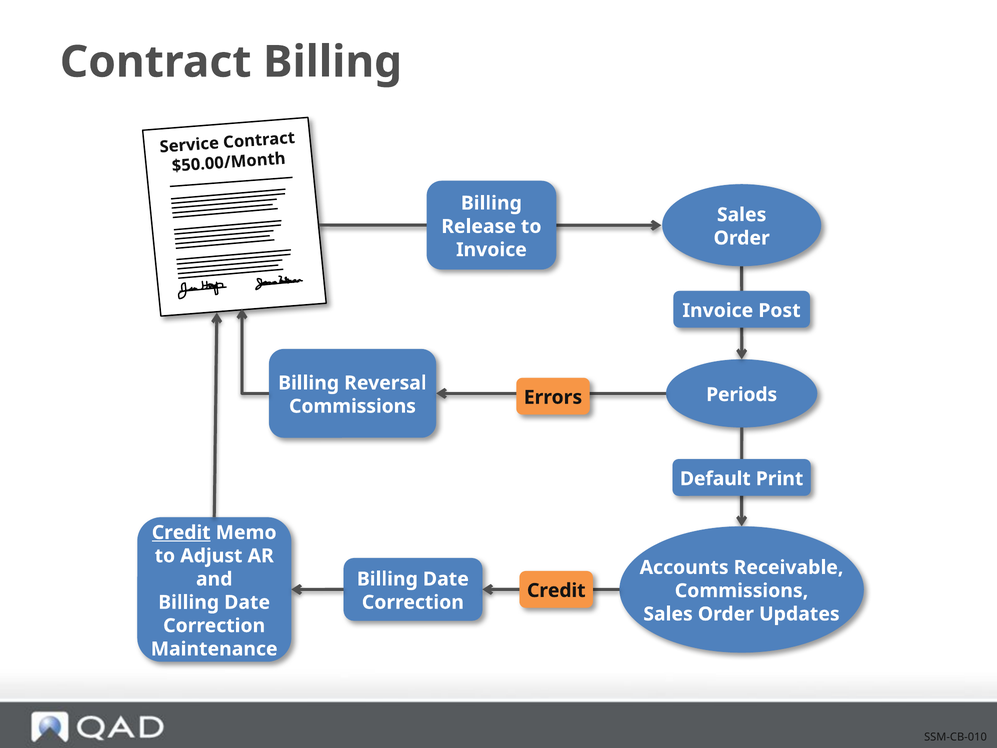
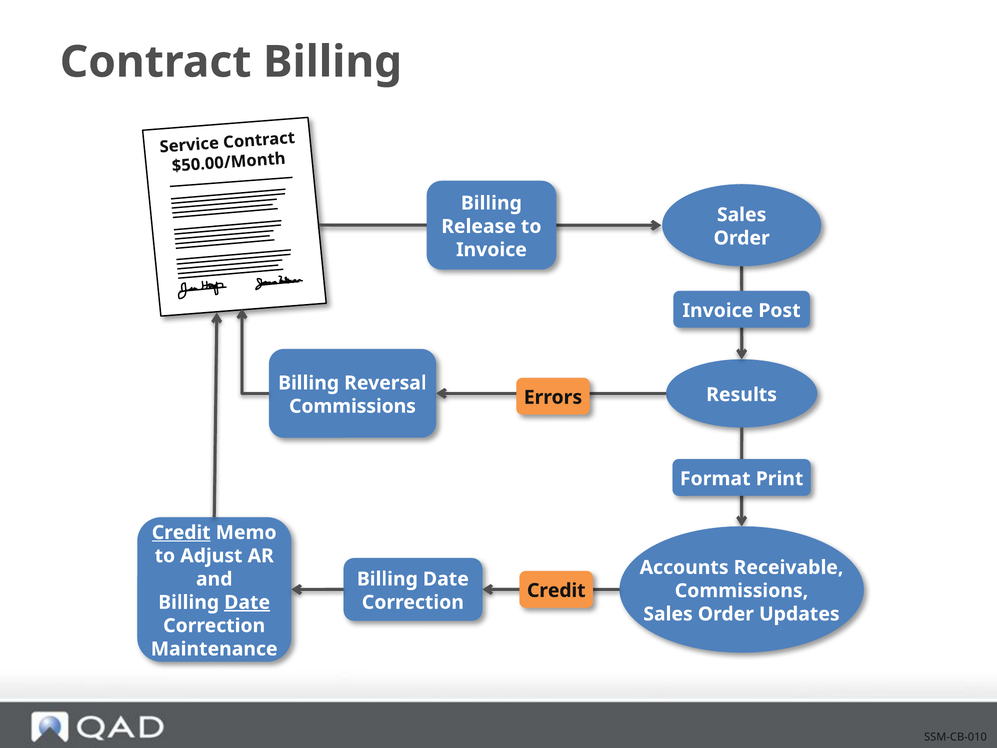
Periods: Periods -> Results
Default: Default -> Format
Date at (247, 602) underline: none -> present
